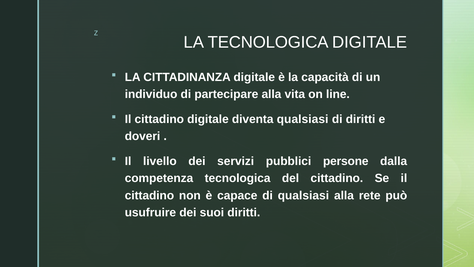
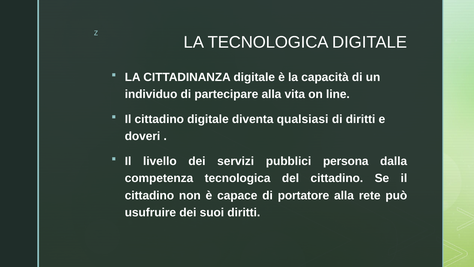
persone: persone -> persona
di qualsiasi: qualsiasi -> portatore
